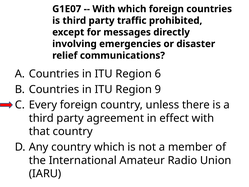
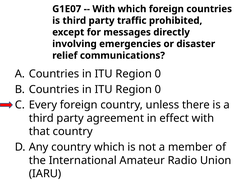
6 at (158, 74): 6 -> 0
9 at (158, 89): 9 -> 0
